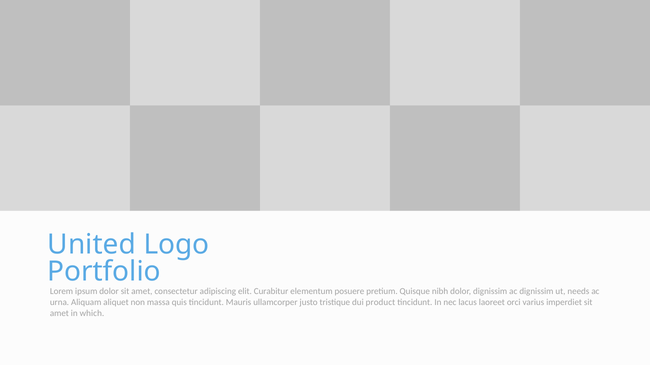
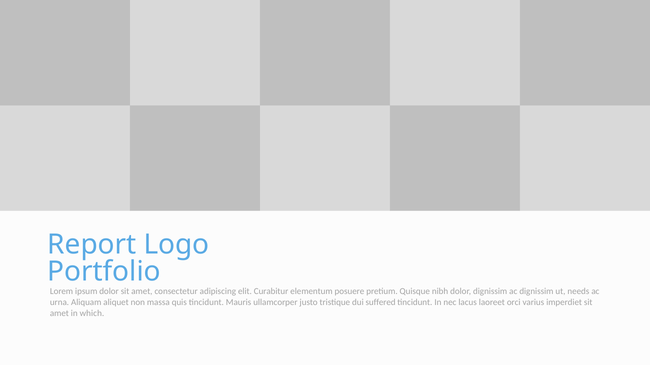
United: United -> Report
product: product -> suffered
